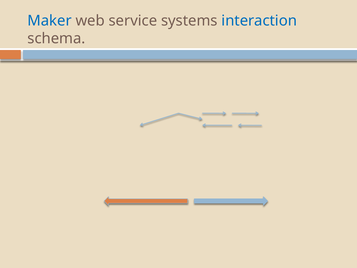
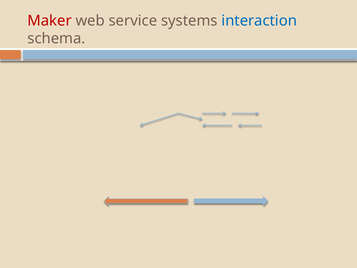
Maker colour: blue -> red
